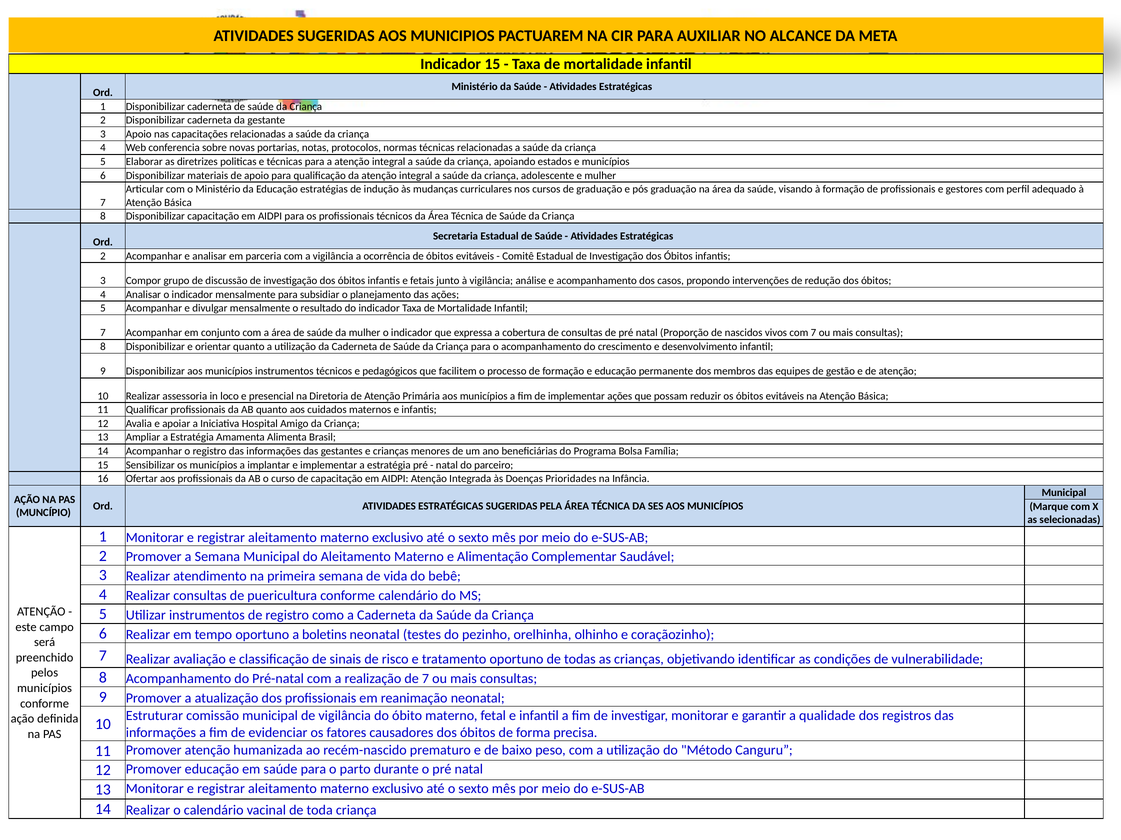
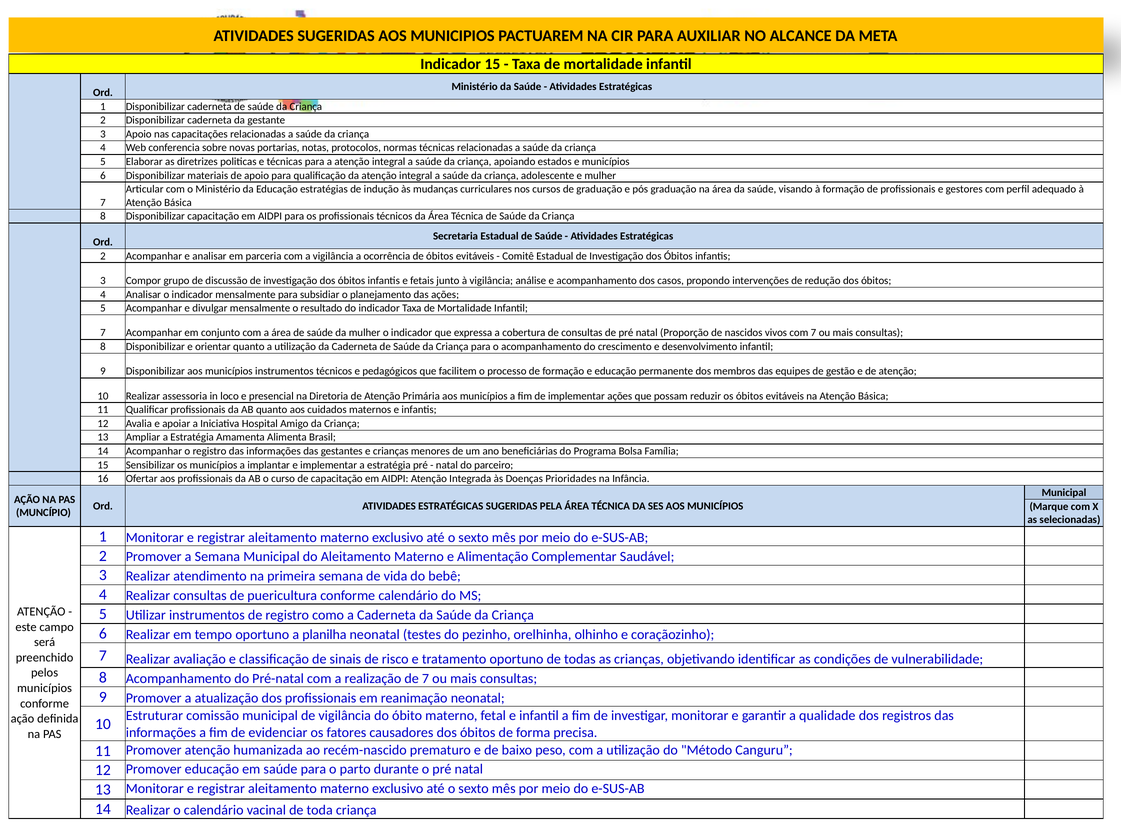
boletins: boletins -> planilha
